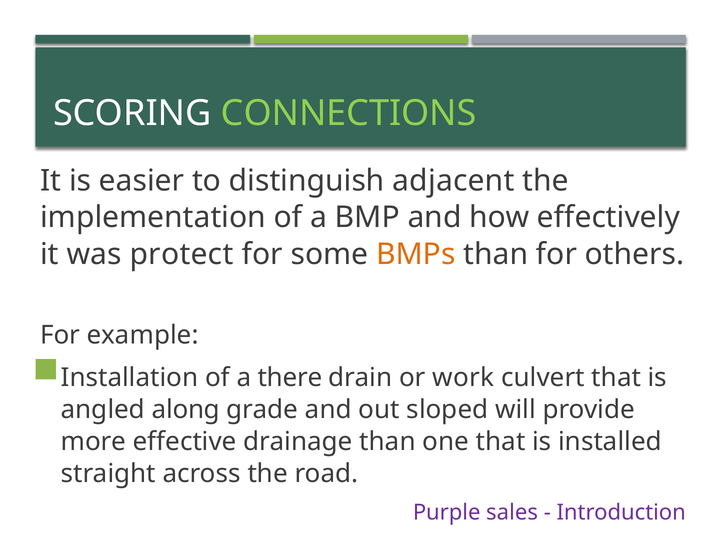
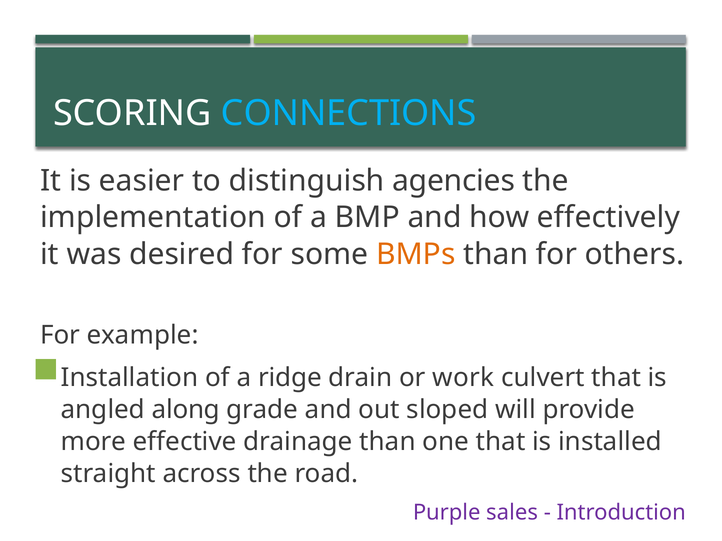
CONNECTIONS colour: light green -> light blue
adjacent: adjacent -> agencies
protect: protect -> desired
there: there -> ridge
